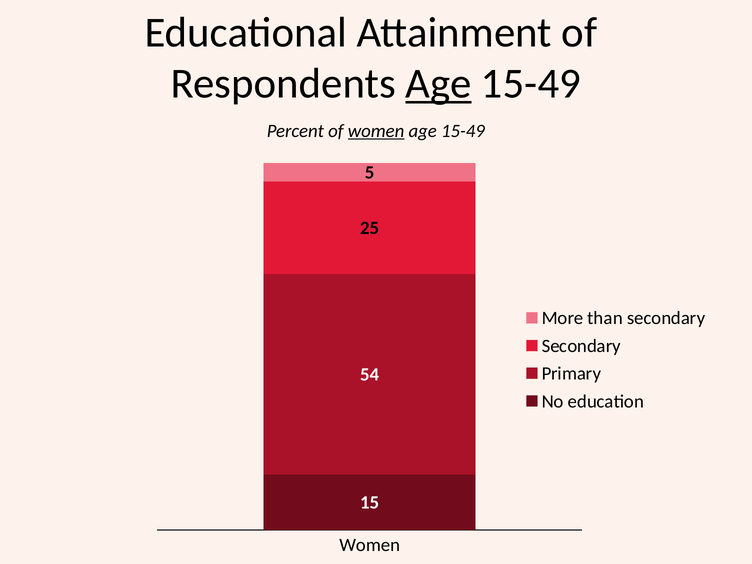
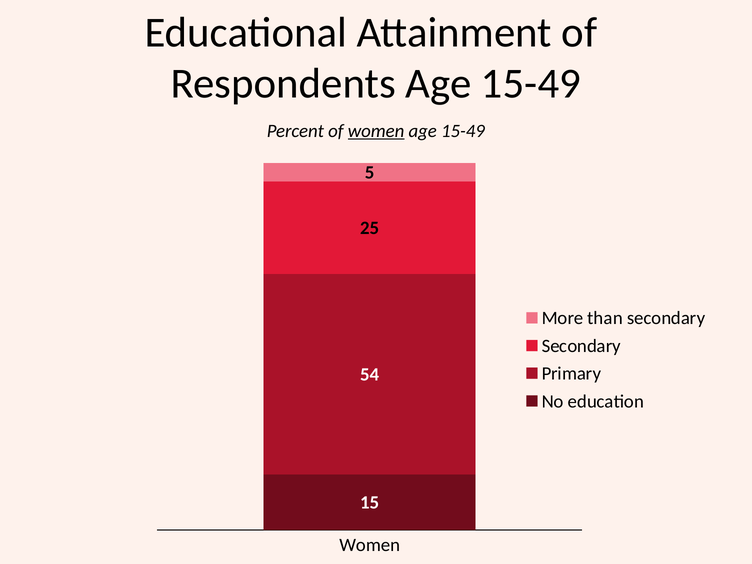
Age at (438, 84) underline: present -> none
